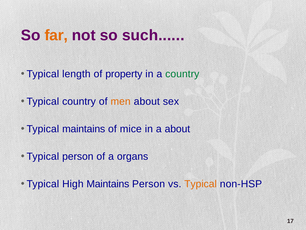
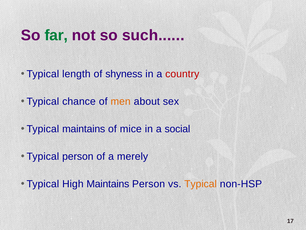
far colour: orange -> green
property: property -> shyness
country at (182, 74) colour: green -> red
Typical country: country -> chance
a about: about -> social
organs: organs -> merely
